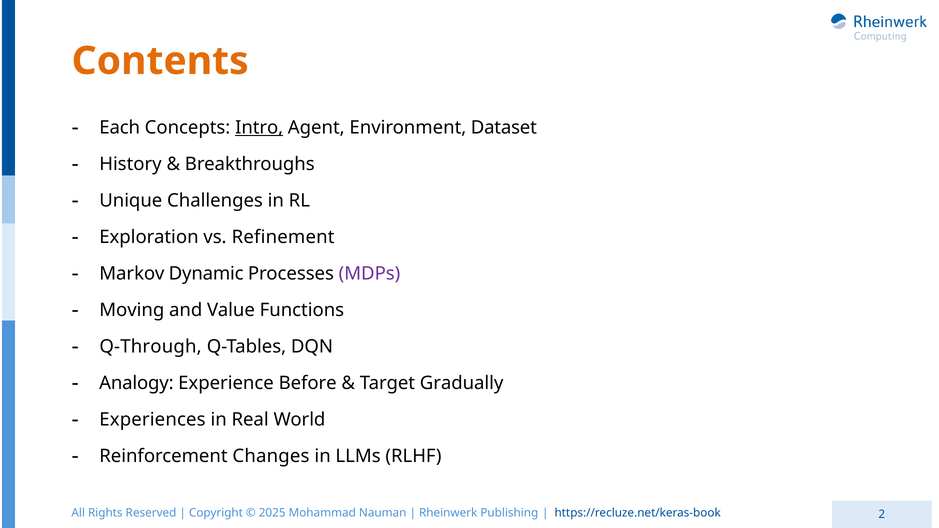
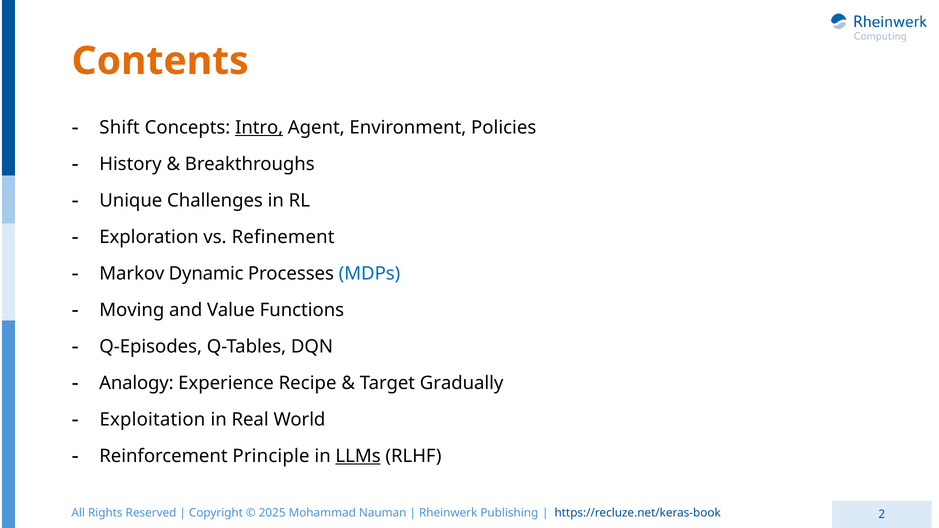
Each: Each -> Shift
Dataset: Dataset -> Policies
MDPs colour: purple -> blue
Q-Through: Q-Through -> Q-Episodes
Before: Before -> Recipe
Experiences: Experiences -> Exploitation
Changes: Changes -> Principle
LLMs underline: none -> present
